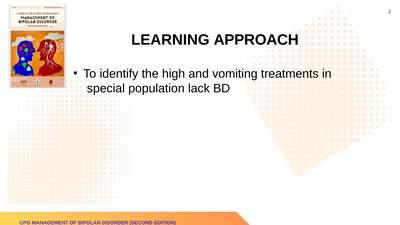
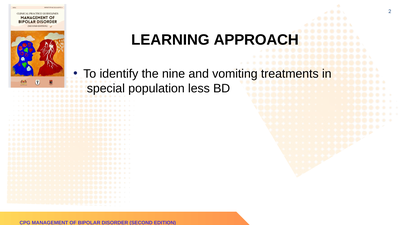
high: high -> nine
lack: lack -> less
